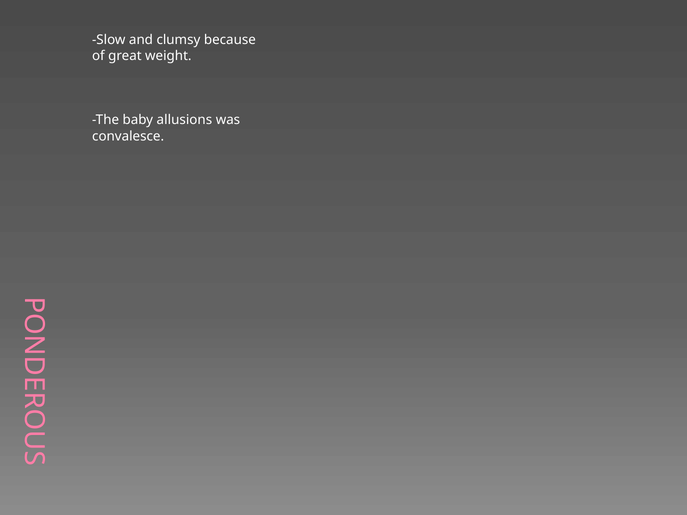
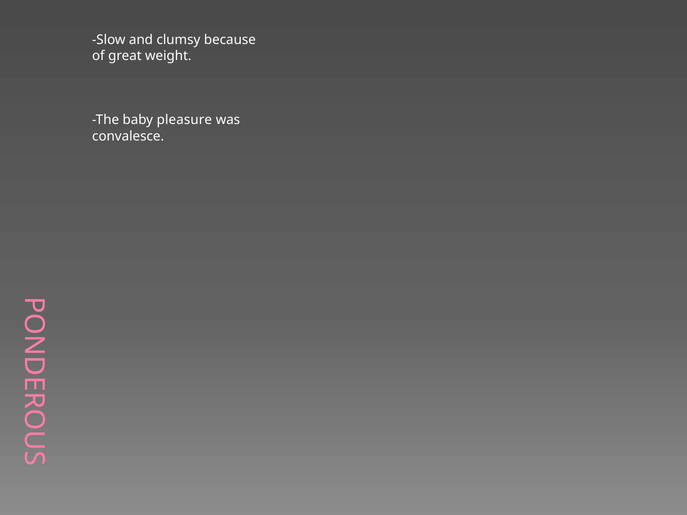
allusions: allusions -> pleasure
